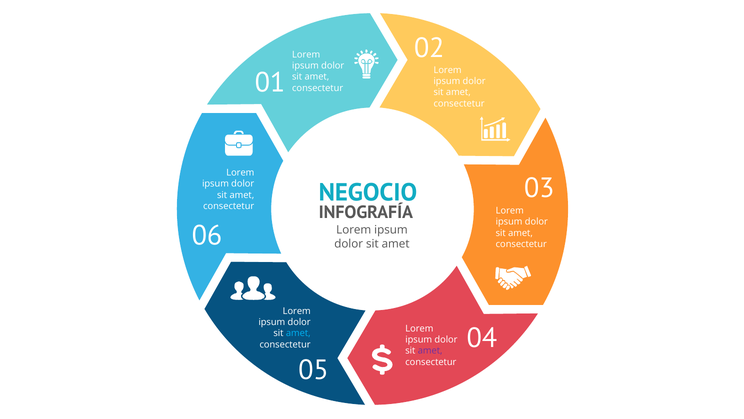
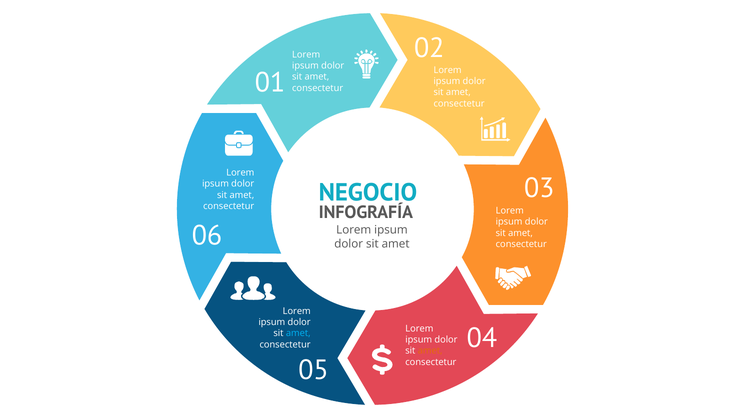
amet at (430, 350) colour: purple -> orange
